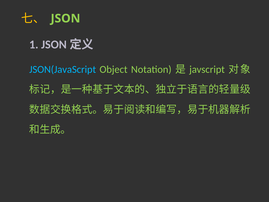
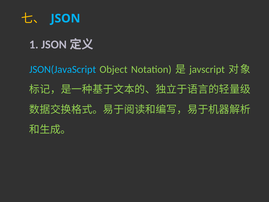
JSON colour: light green -> light blue
